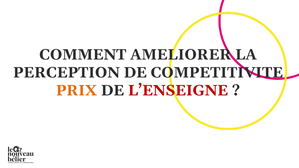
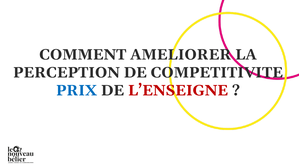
PRIX colour: orange -> blue
